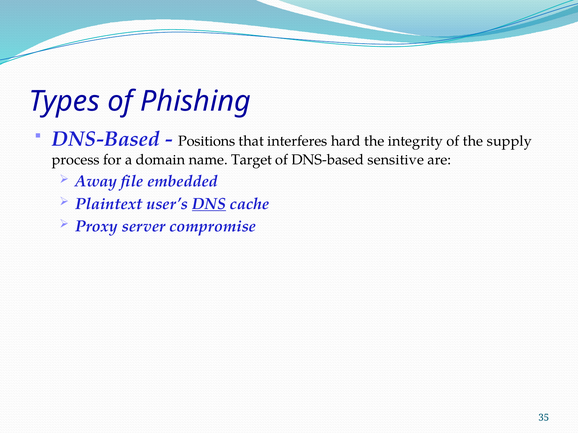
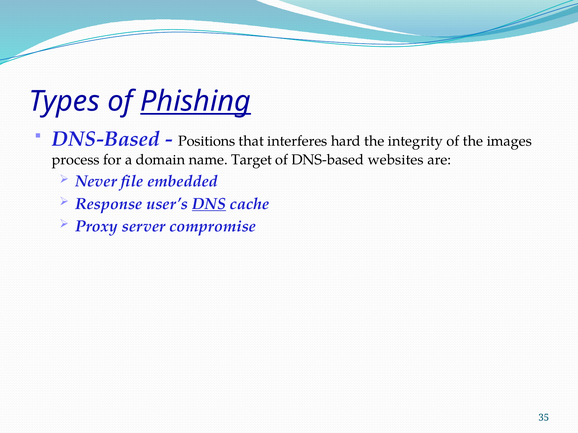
Phishing underline: none -> present
supply: supply -> images
sensitive: sensitive -> websites
Away: Away -> Never
Plaintext: Plaintext -> Response
